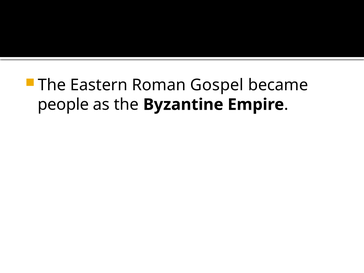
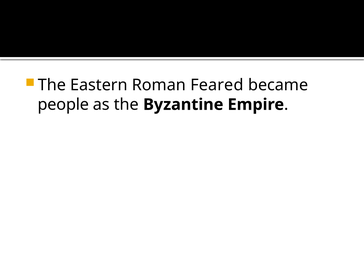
Gospel: Gospel -> Feared
